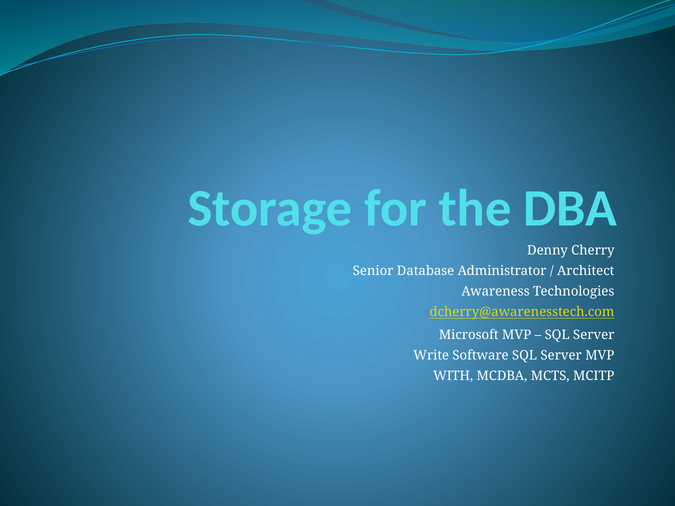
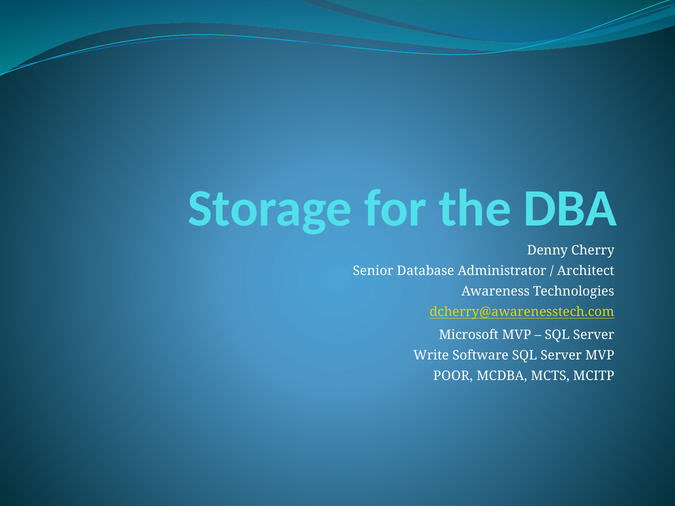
WITH: WITH -> POOR
